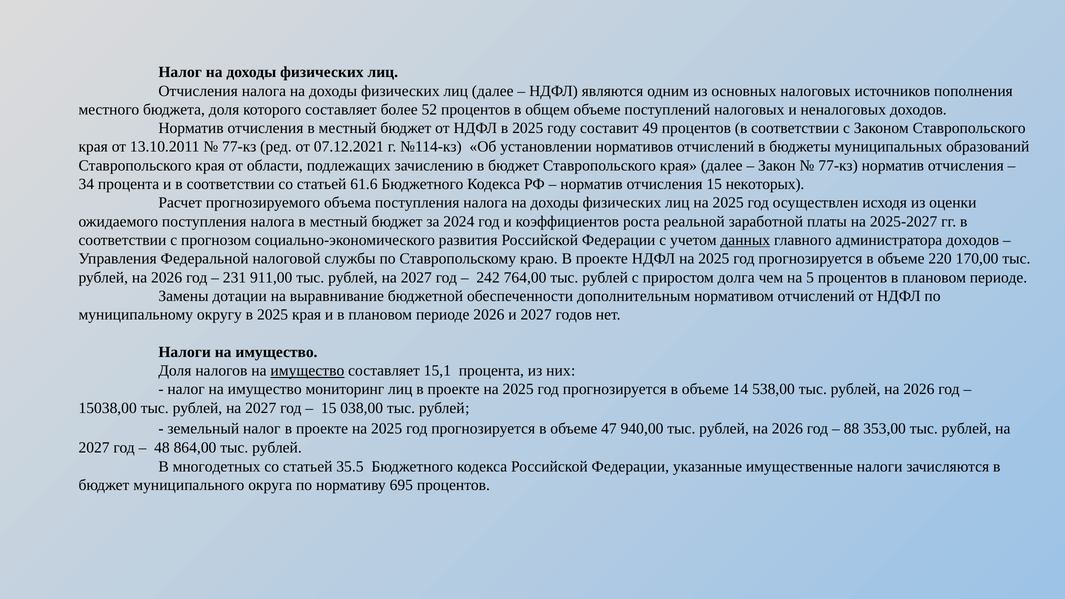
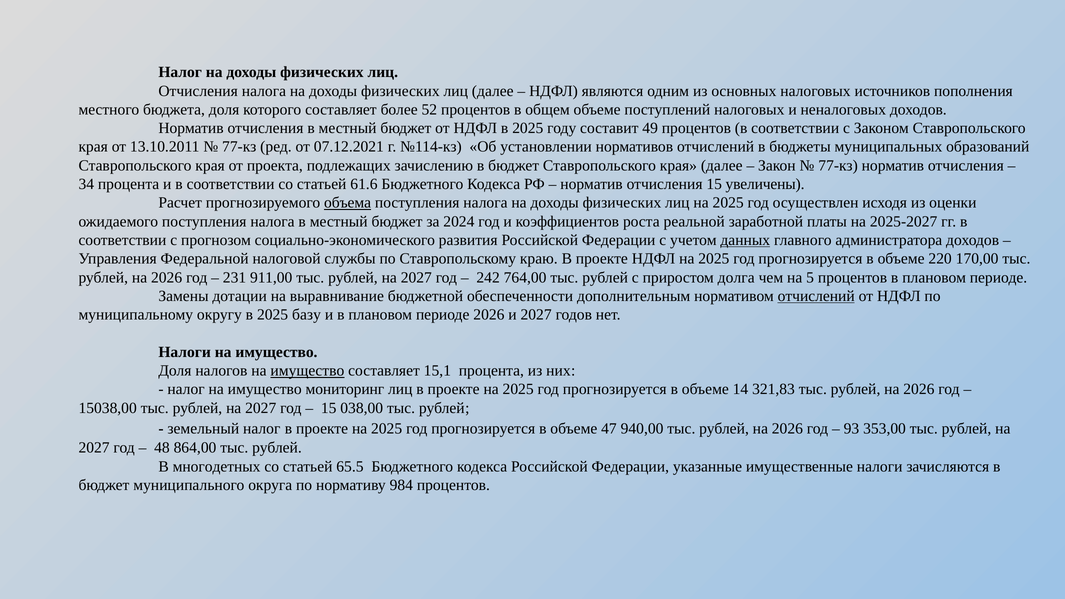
области: области -> проекта
некоторых: некоторых -> увеличены
объема underline: none -> present
отчислений at (816, 296) underline: none -> present
2025 края: края -> базу
538,00: 538,00 -> 321,83
88: 88 -> 93
35.5: 35.5 -> 65.5
695: 695 -> 984
